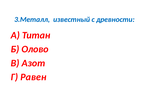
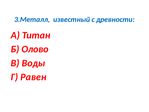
Азот: Азот -> Воды
